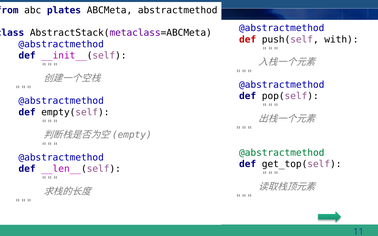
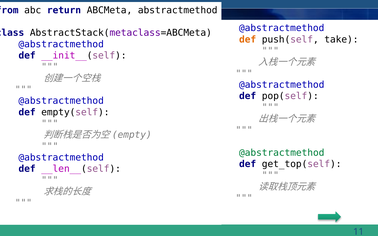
plates: plates -> return
def at (248, 39) colour: red -> orange
with: with -> take
